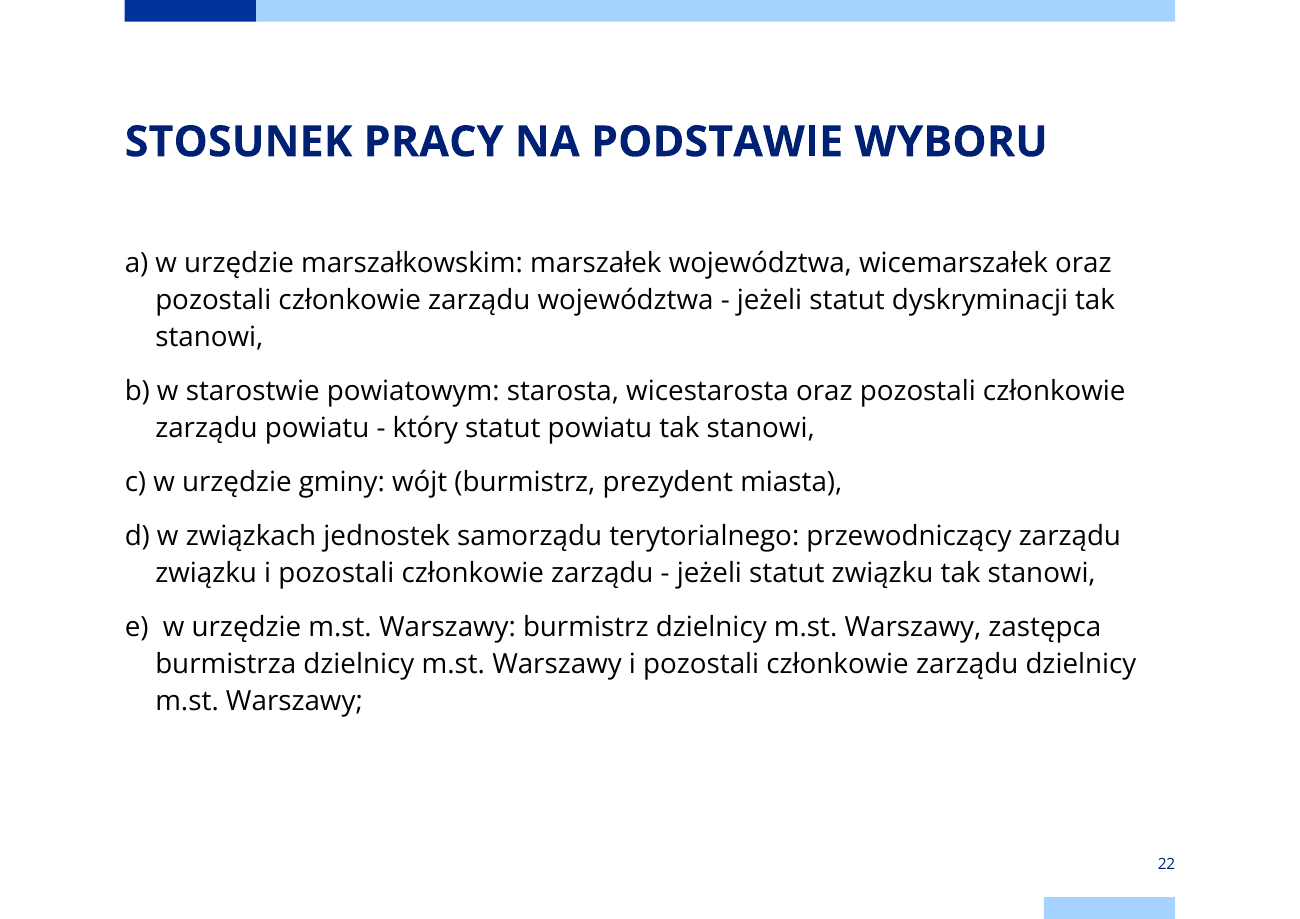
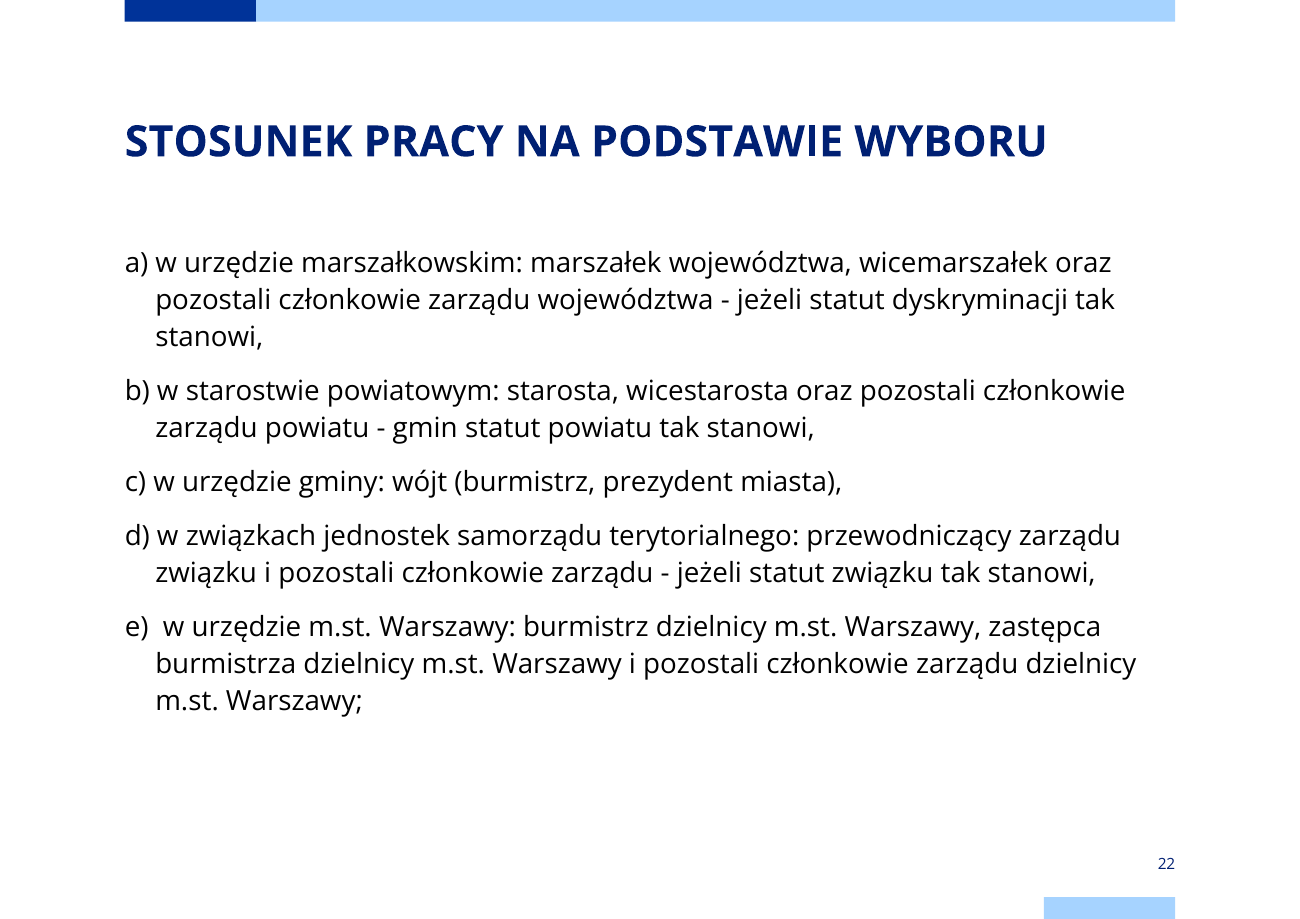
który: który -> gmin
